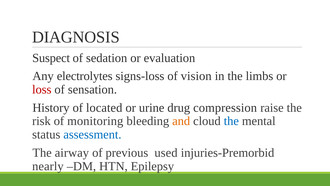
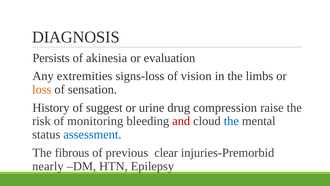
Suspect: Suspect -> Persists
sedation: sedation -> akinesia
electrolytes: electrolytes -> extremities
loss colour: red -> orange
located: located -> suggest
and colour: orange -> red
airway: airway -> fibrous
used: used -> clear
